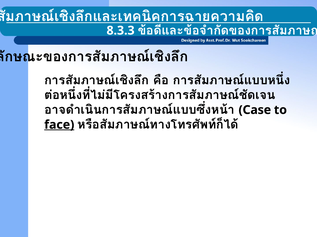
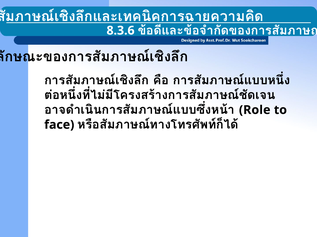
8.3.3: 8.3.3 -> 8.3.6
Case: Case -> Role
face underline: present -> none
